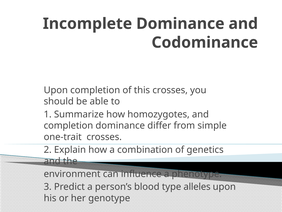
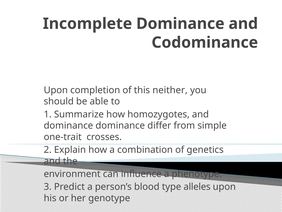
this crosses: crosses -> neither
completion at (68, 125): completion -> dominance
